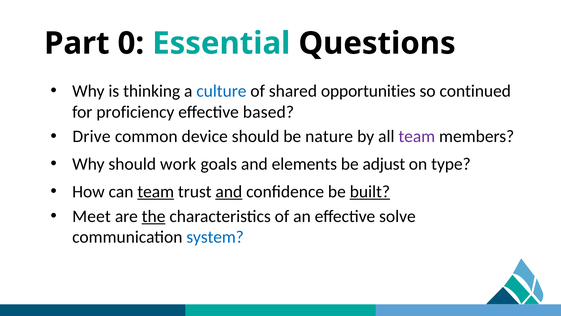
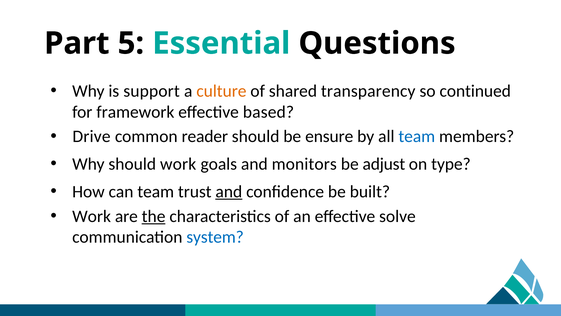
0: 0 -> 5
thinking: thinking -> support
culture colour: blue -> orange
opportunities: opportunities -> transparency
proficiency: proficiency -> framework
device: device -> reader
nature: nature -> ensure
team at (417, 136) colour: purple -> blue
elements: elements -> monitors
team at (156, 191) underline: present -> none
built underline: present -> none
Meet at (92, 216): Meet -> Work
